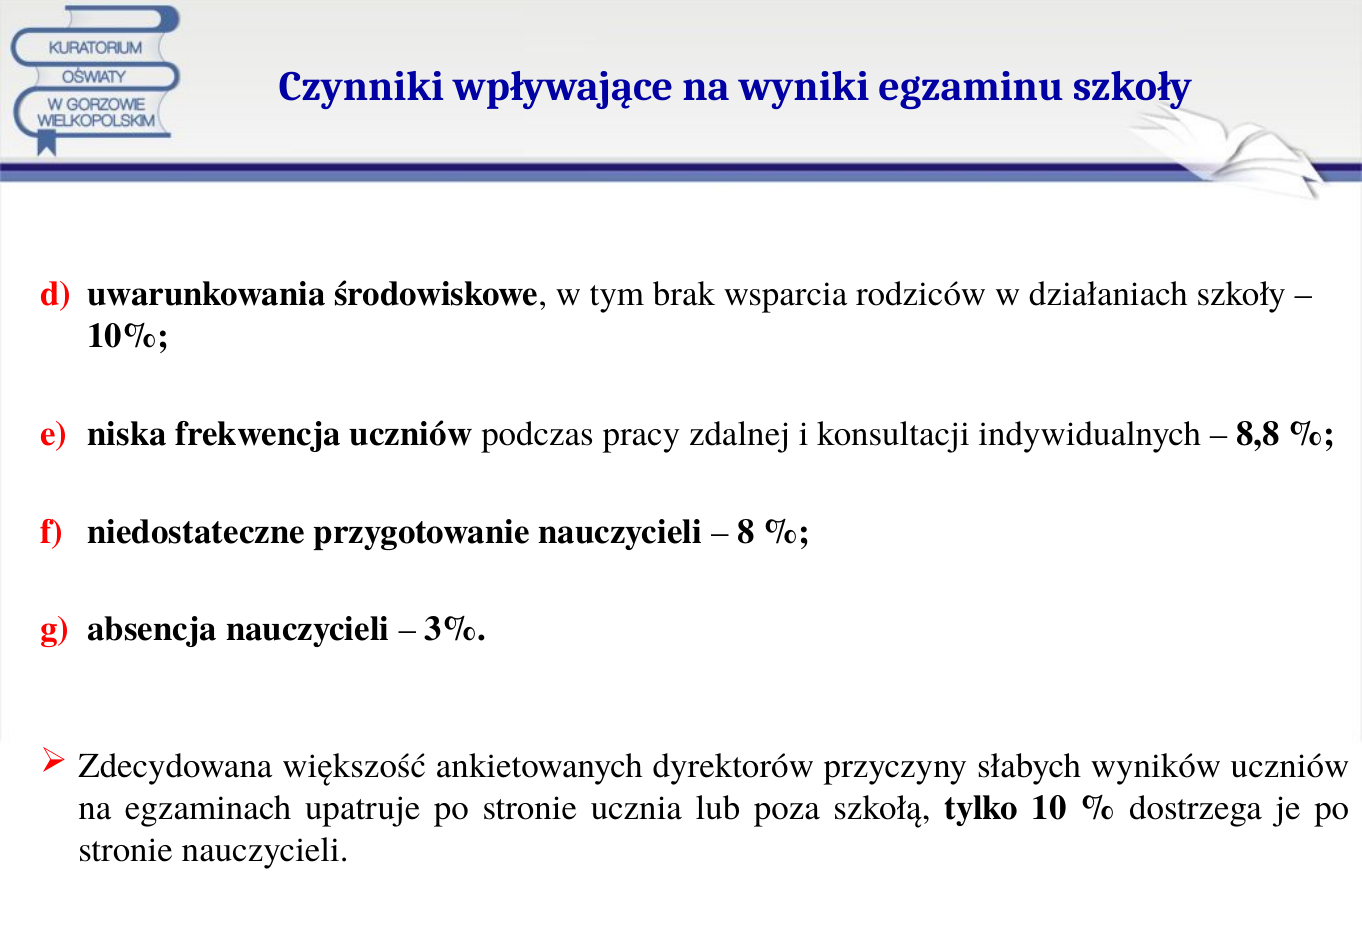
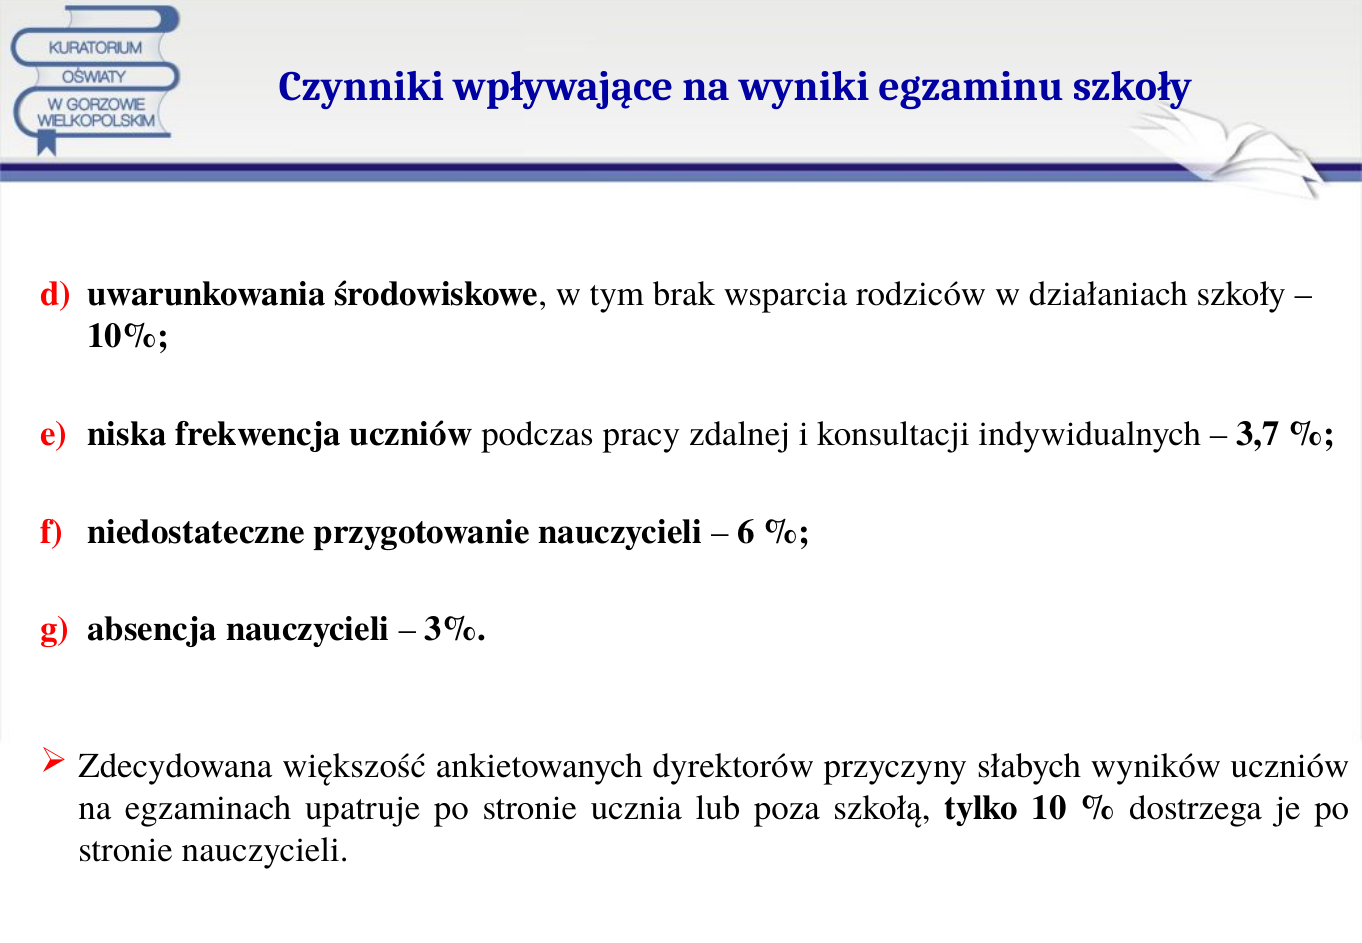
8,8: 8,8 -> 3,7
8: 8 -> 6
